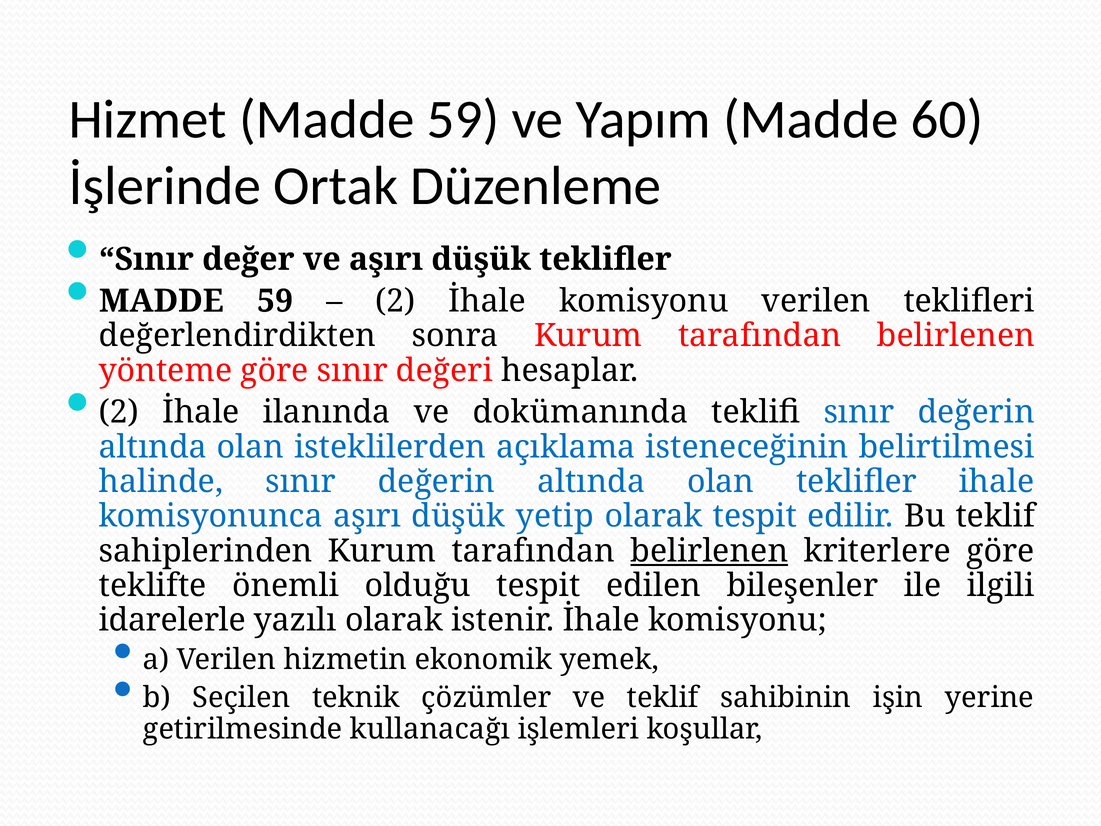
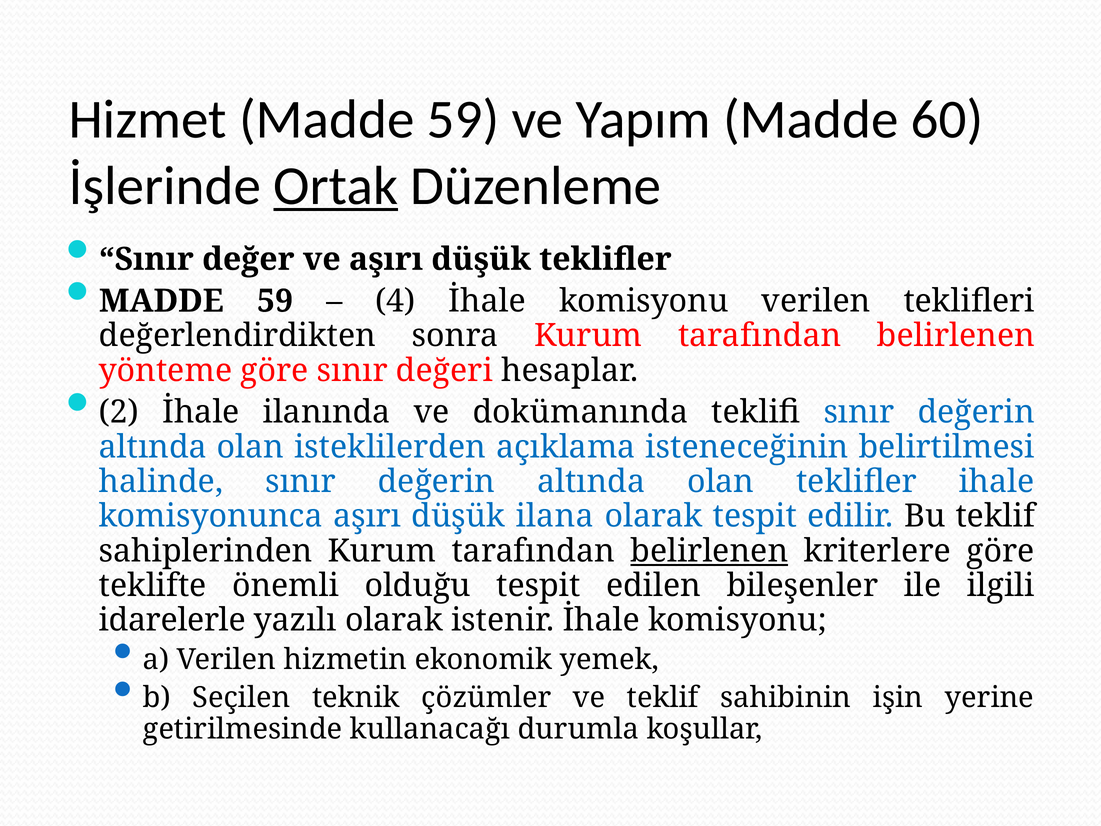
Ortak underline: none -> present
2 at (395, 301): 2 -> 4
yetip: yetip -> ilana
işlemleri: işlemleri -> durumla
